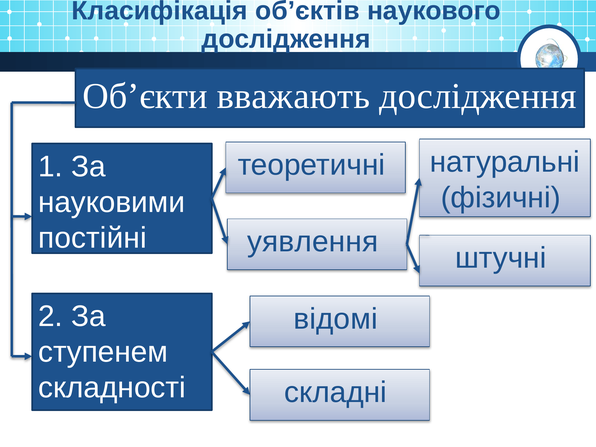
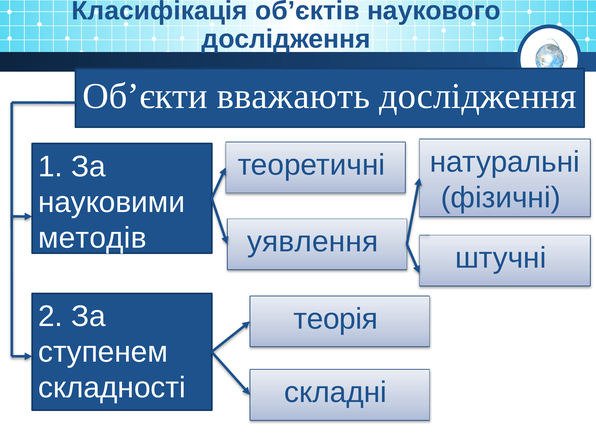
постійні: постійні -> методів
відомі: відомі -> теорія
